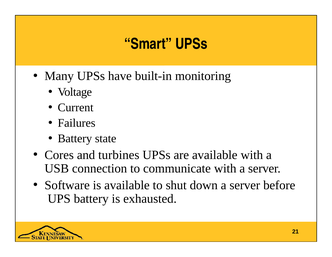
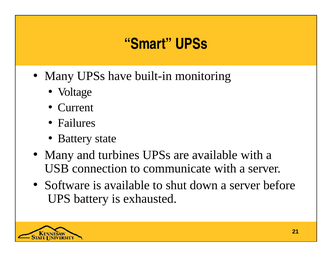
Cores at (59, 155): Cores -> Many
